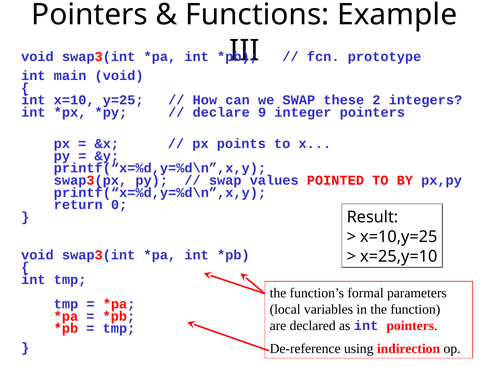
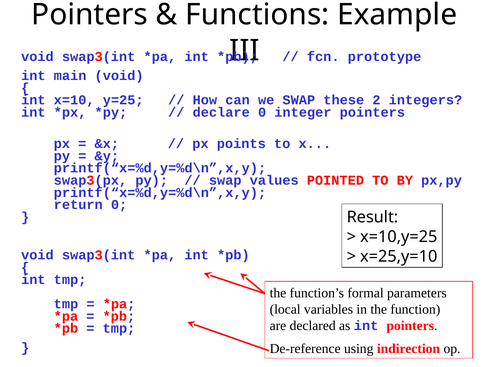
declare 9: 9 -> 0
